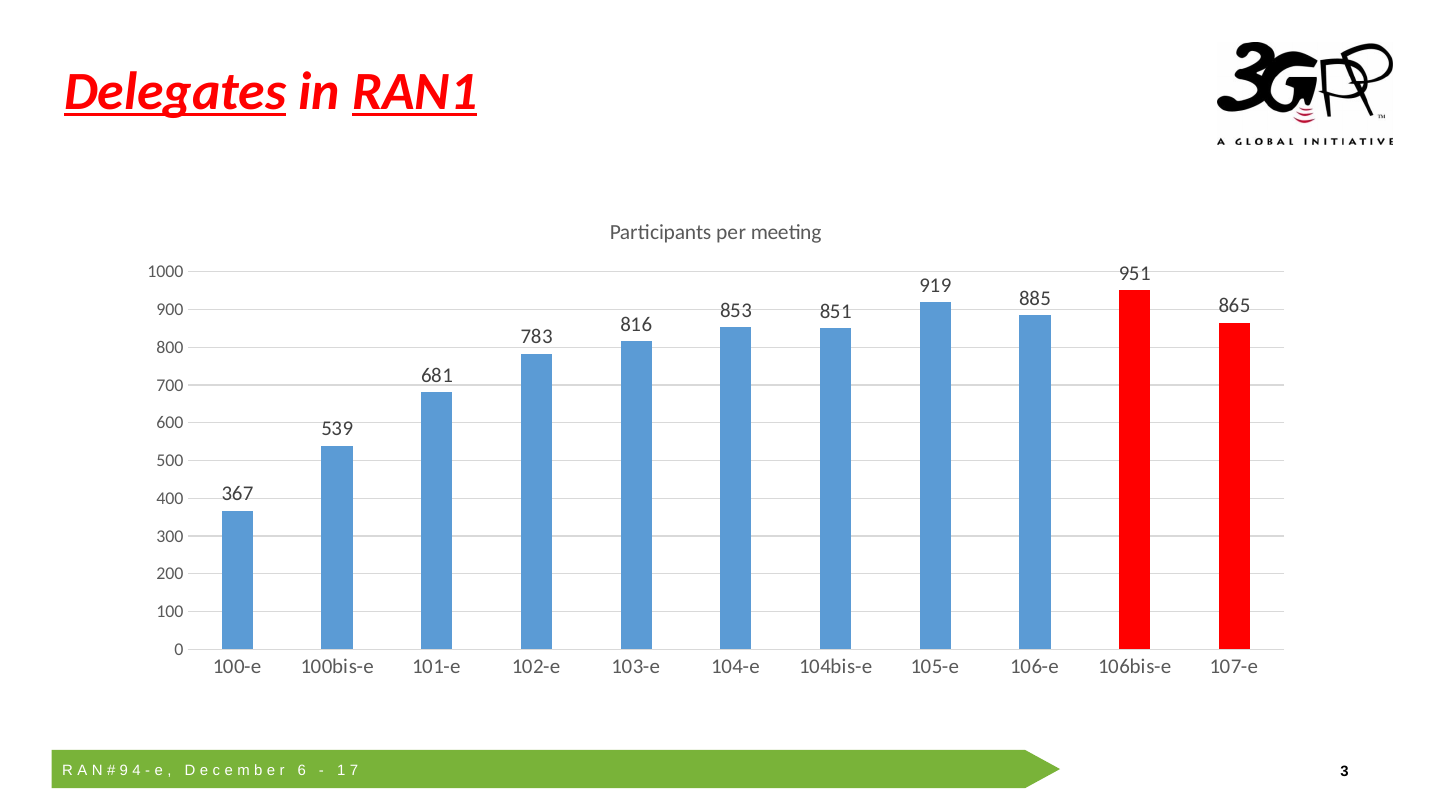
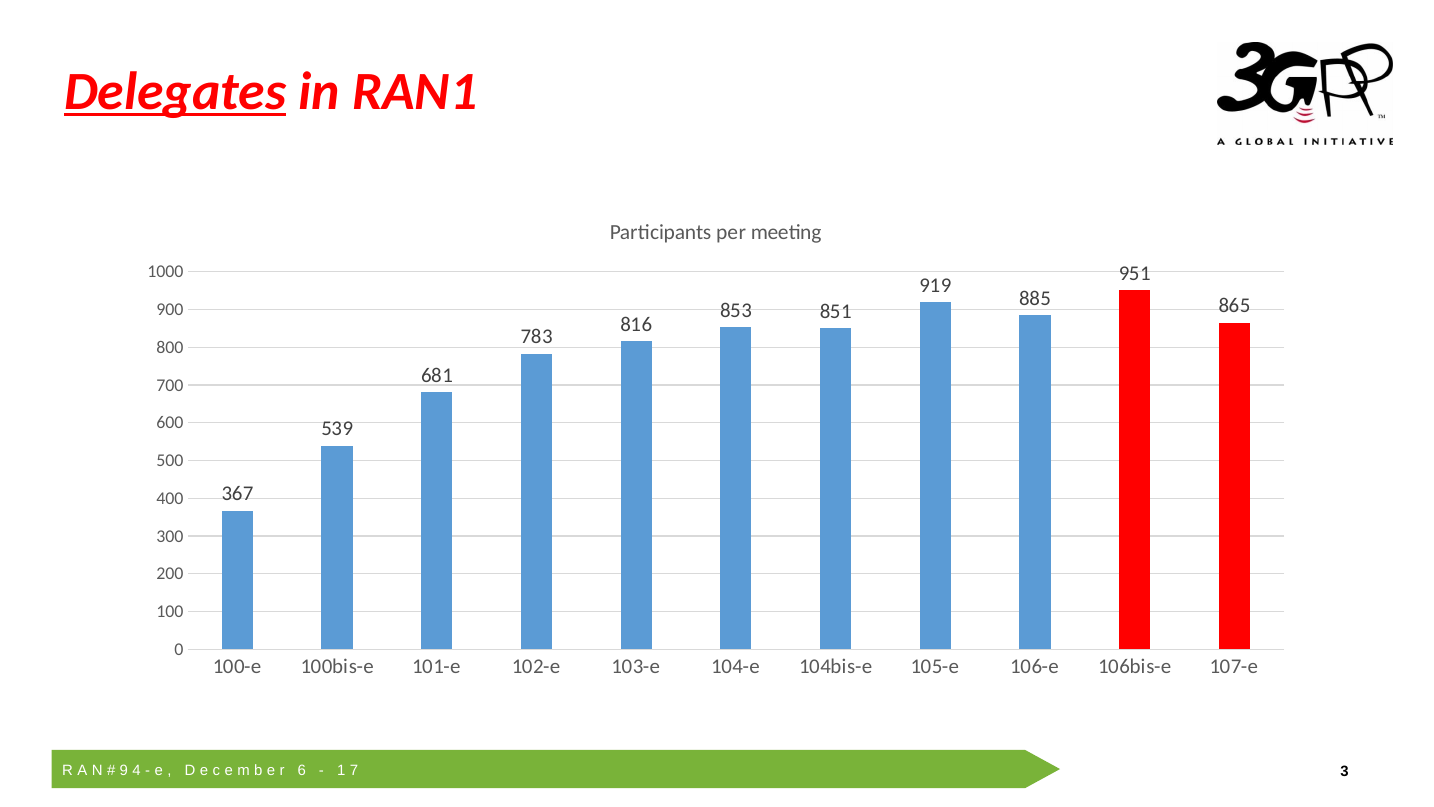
RAN1 underline: present -> none
